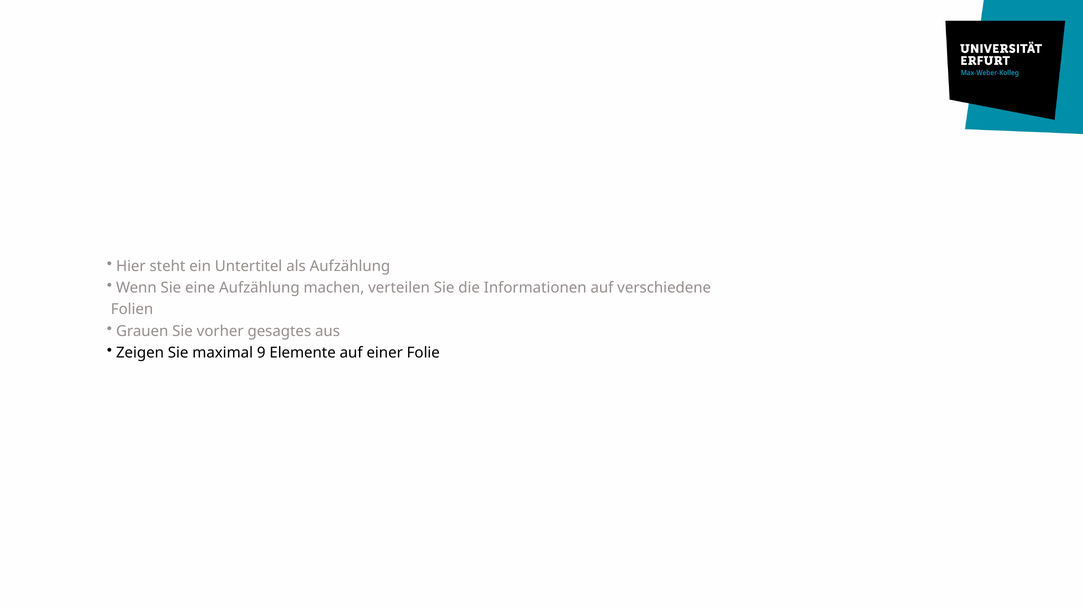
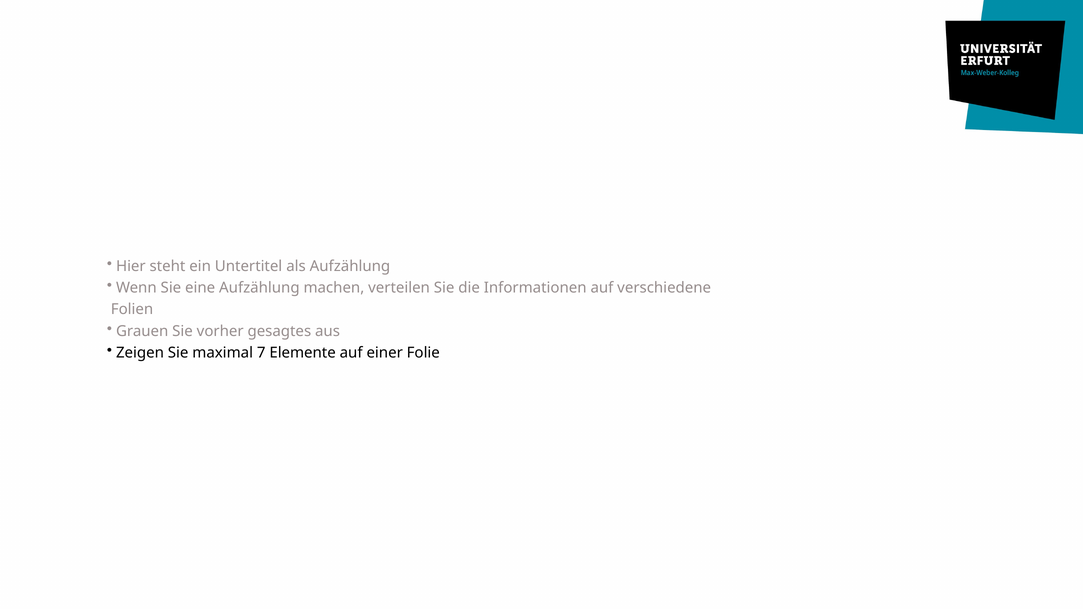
9: 9 -> 7
